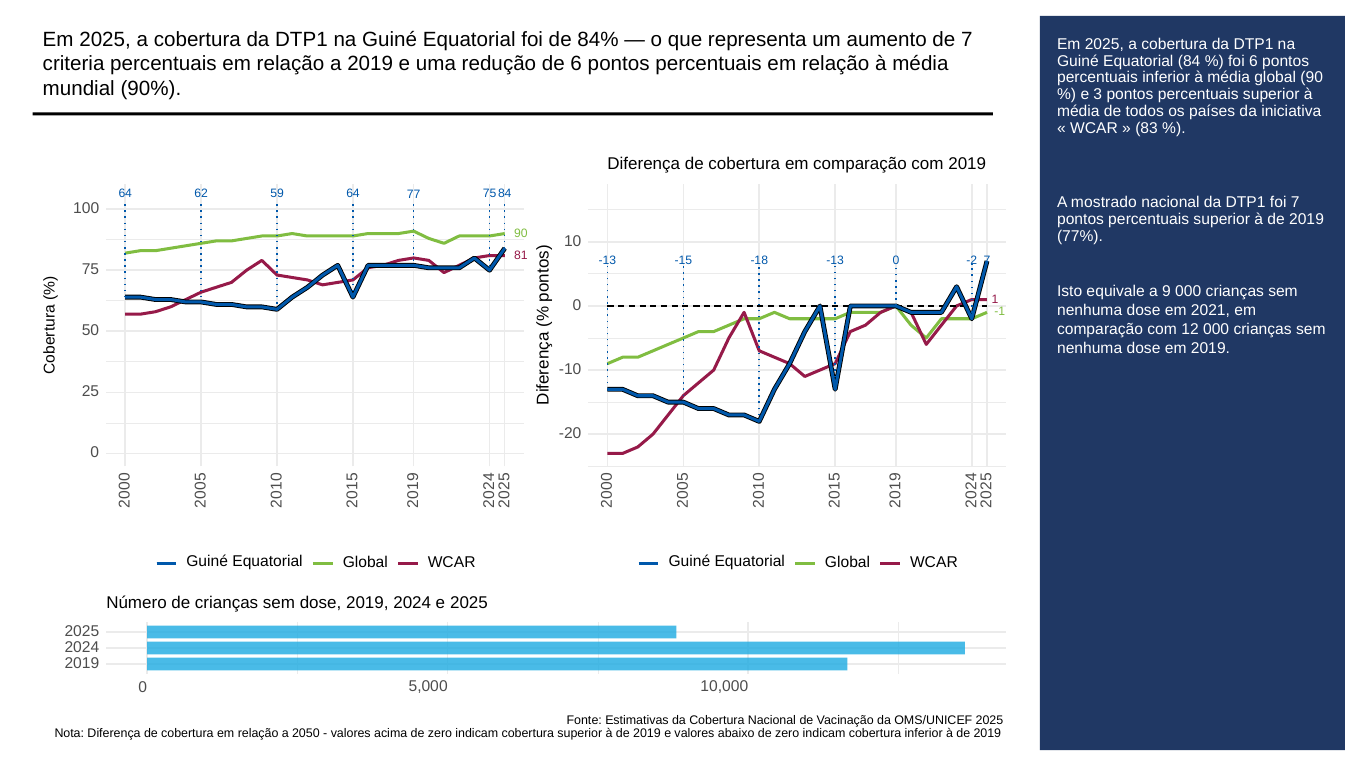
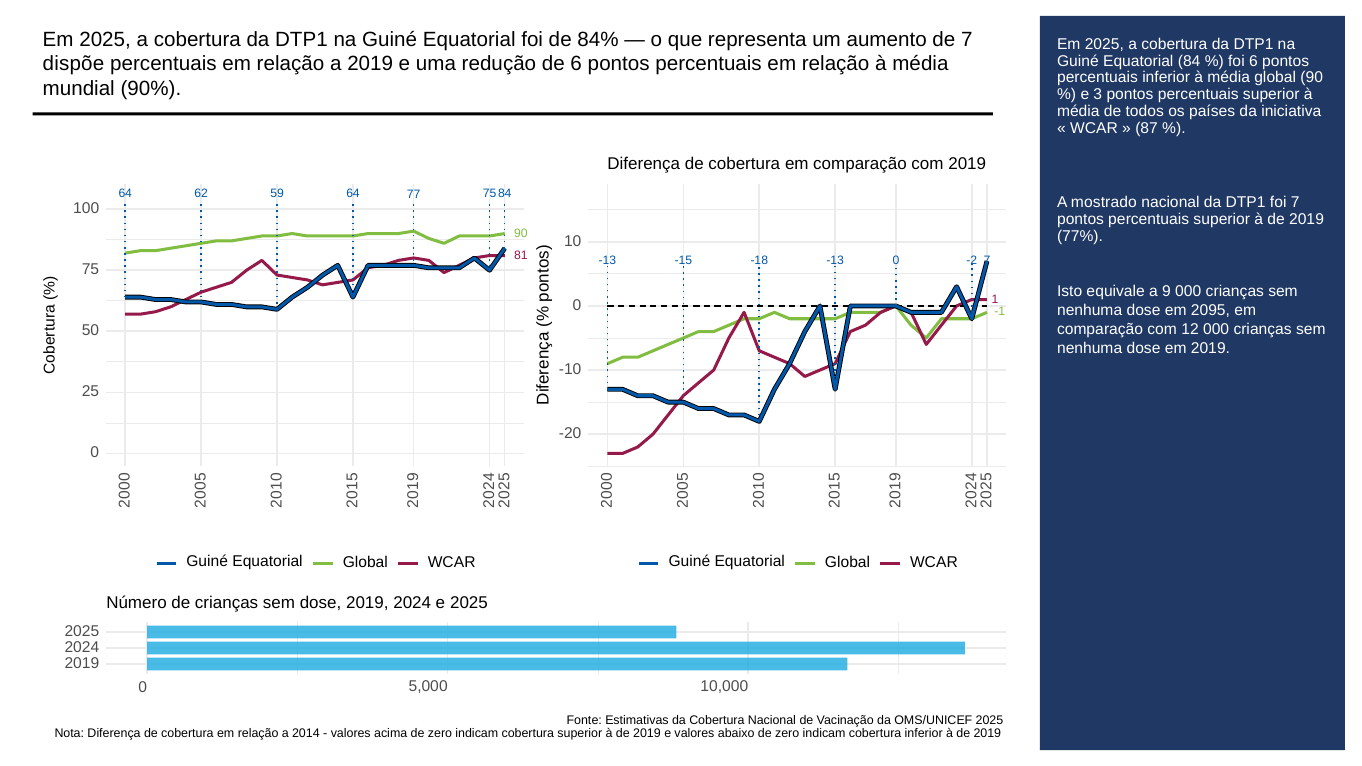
criteria: criteria -> dispõe
83: 83 -> 87
2021: 2021 -> 2095
2050: 2050 -> 2014
